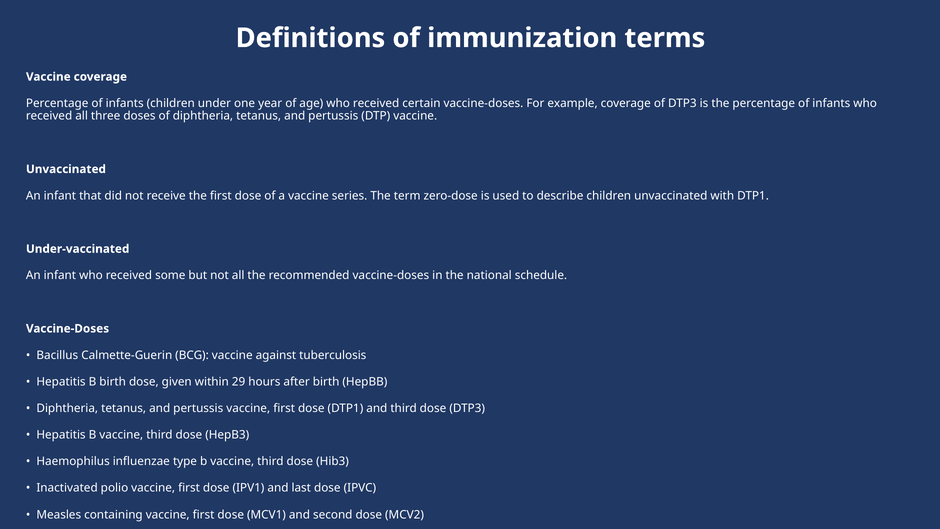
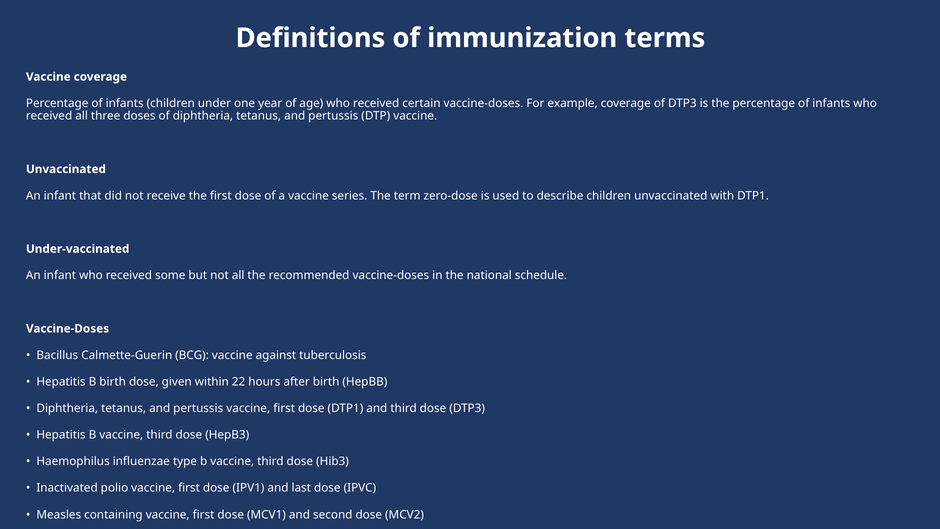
29: 29 -> 22
